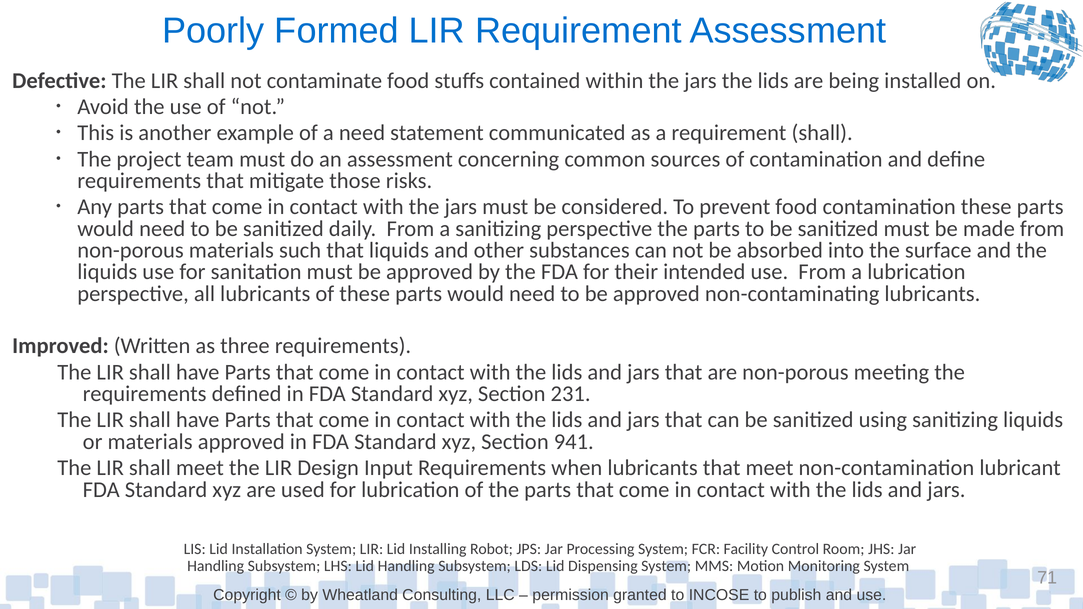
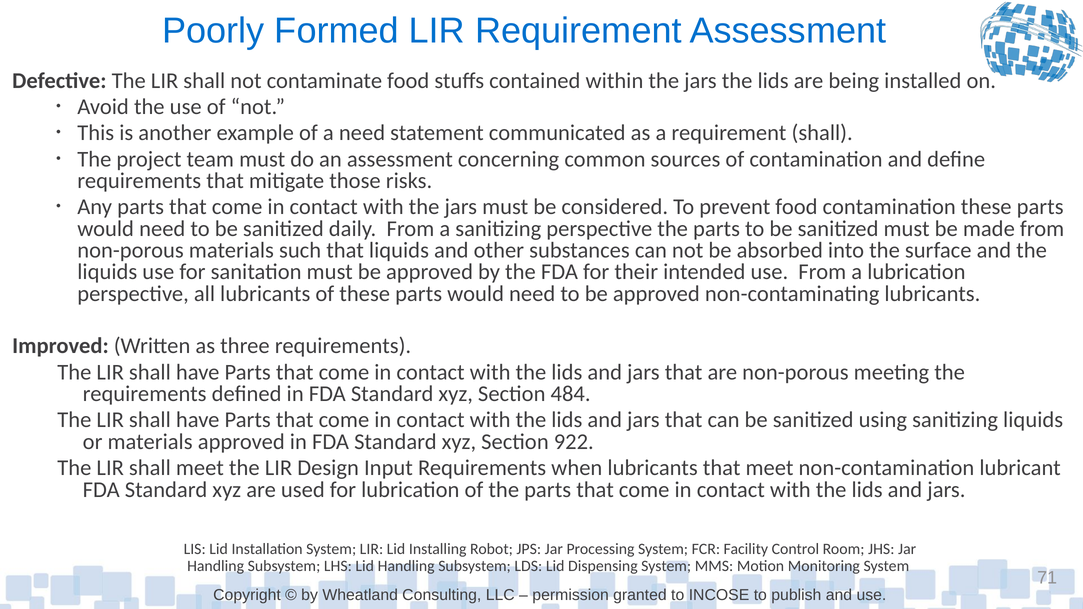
231: 231 -> 484
941: 941 -> 922
